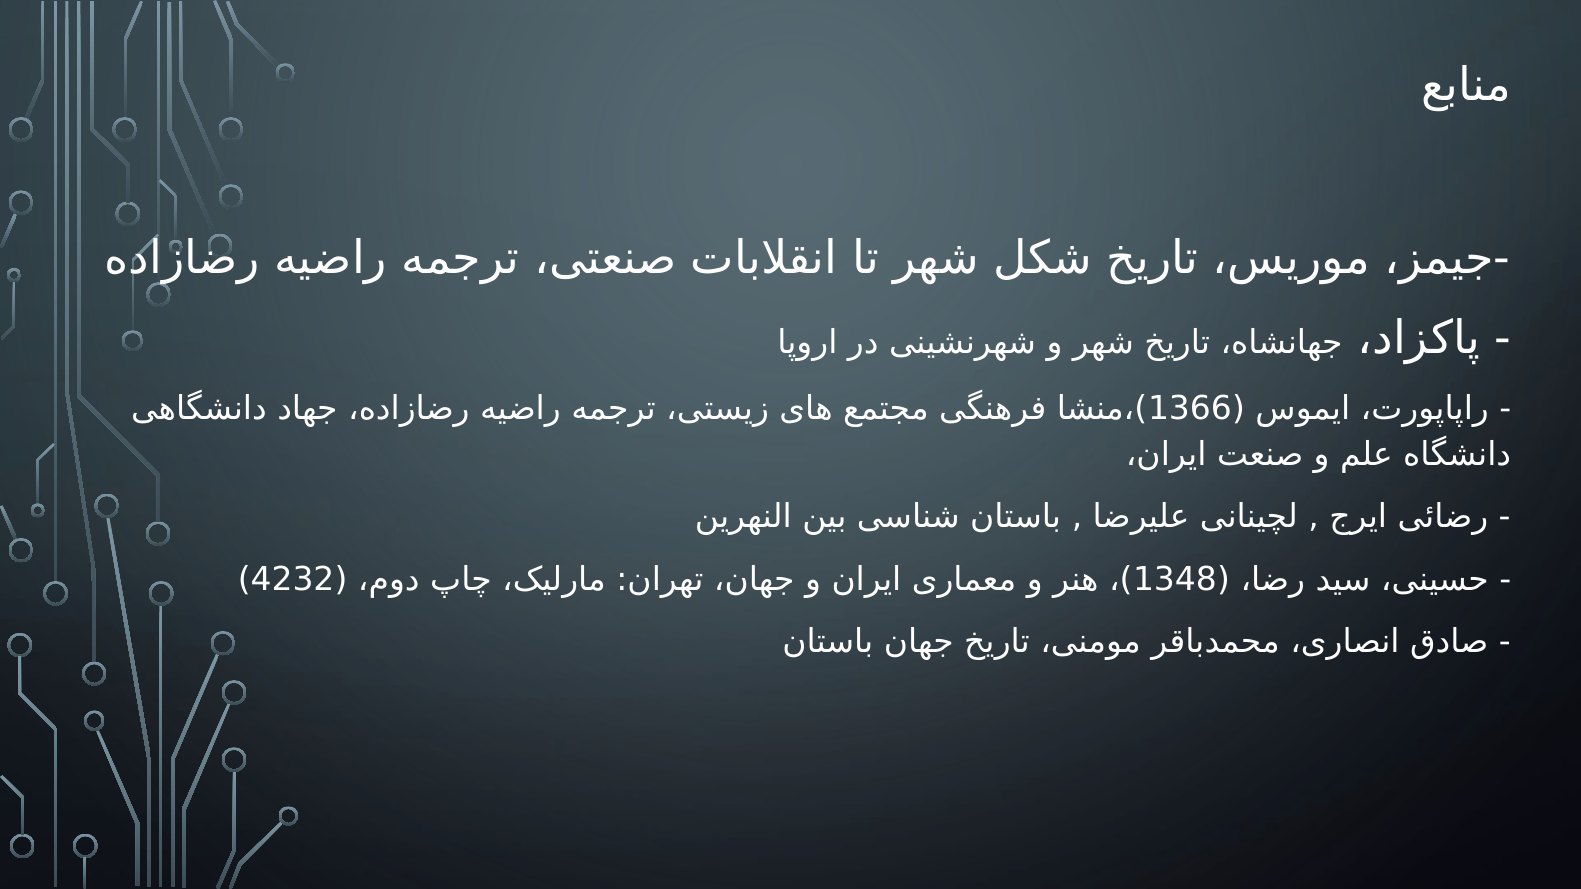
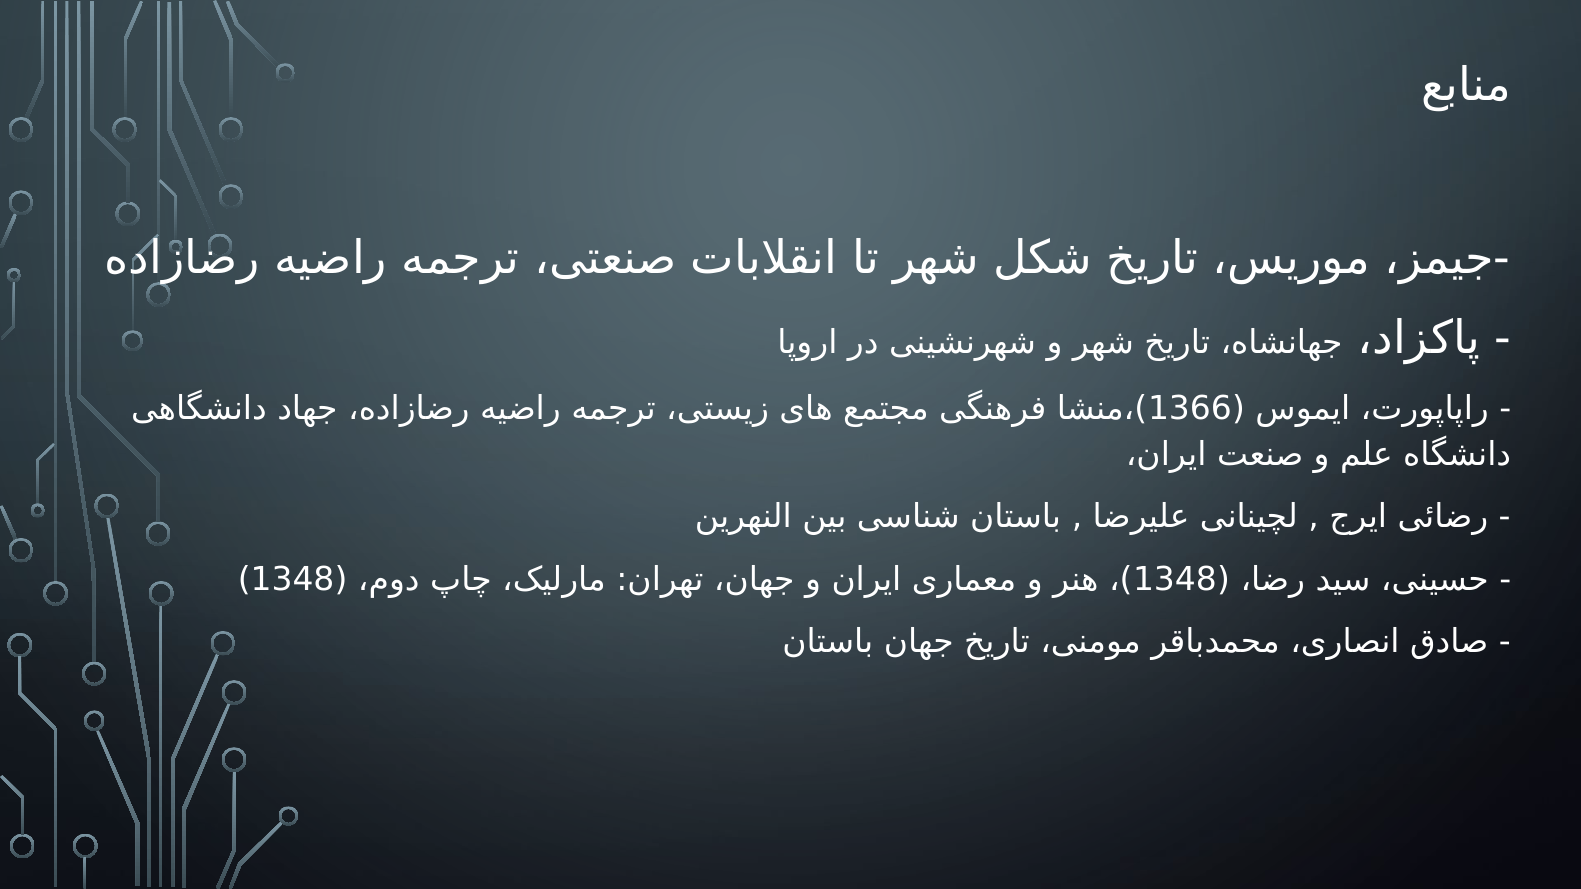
4232 at (293, 580): 4232 -> 1348
